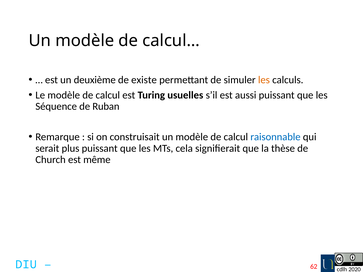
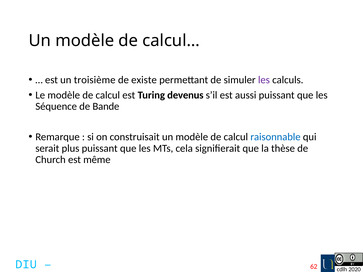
deuxième: deuxième -> troisième
les at (264, 80) colour: orange -> purple
usuelles: usuelles -> devenus
Ruban: Ruban -> Bande
